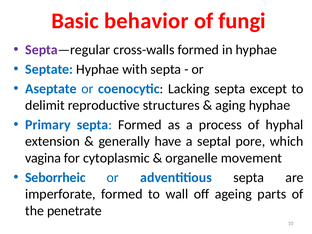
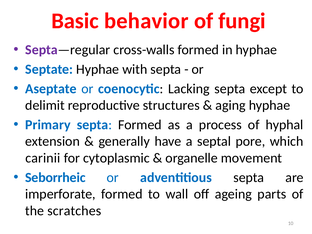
vagina: vagina -> carinii
penetrate: penetrate -> scratches
